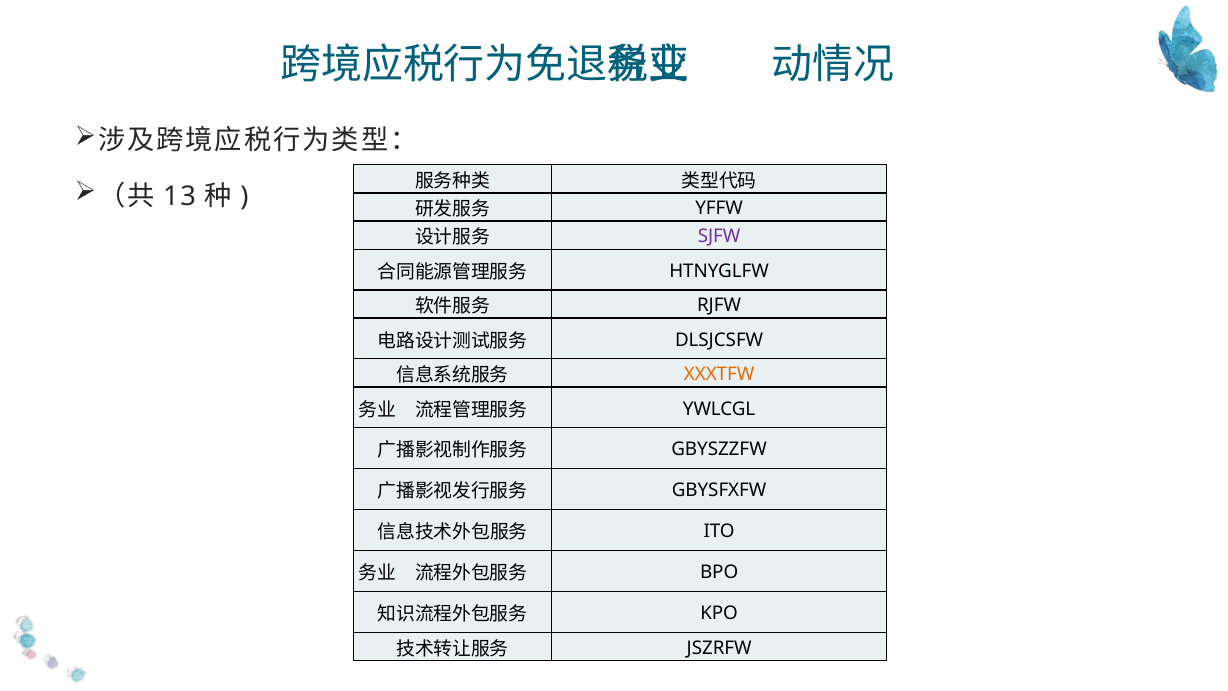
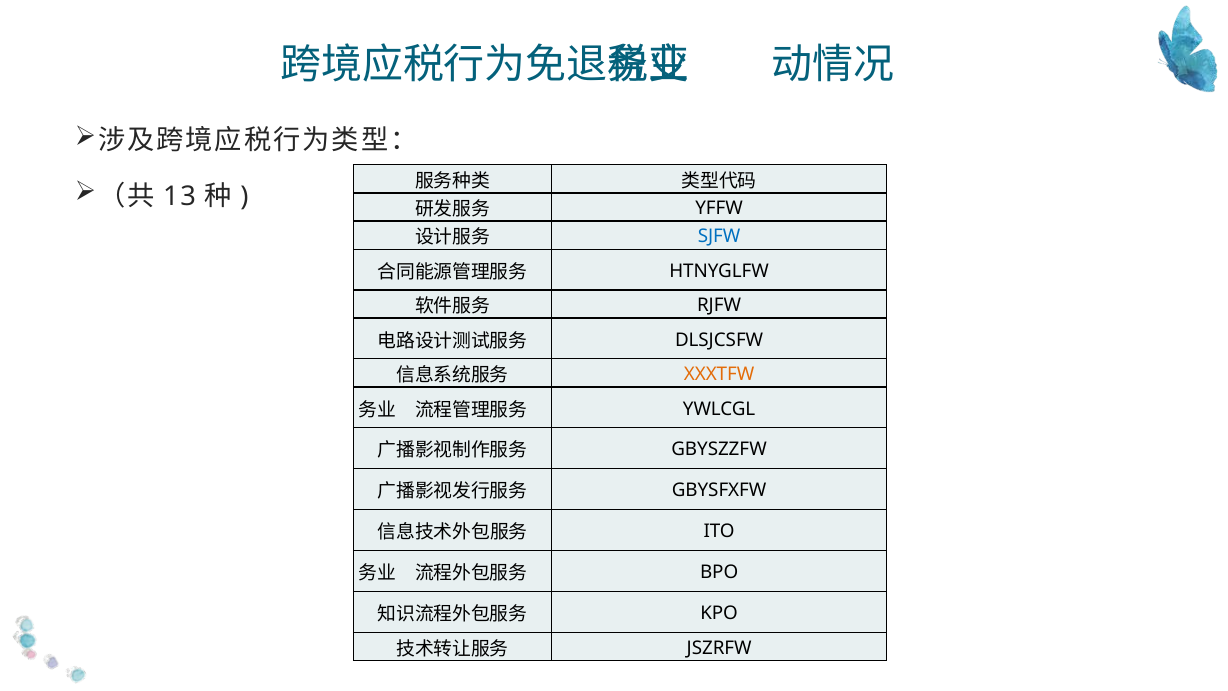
SJFW colour: purple -> blue
